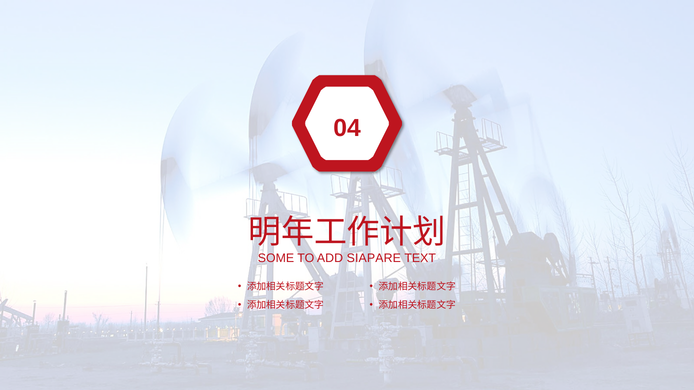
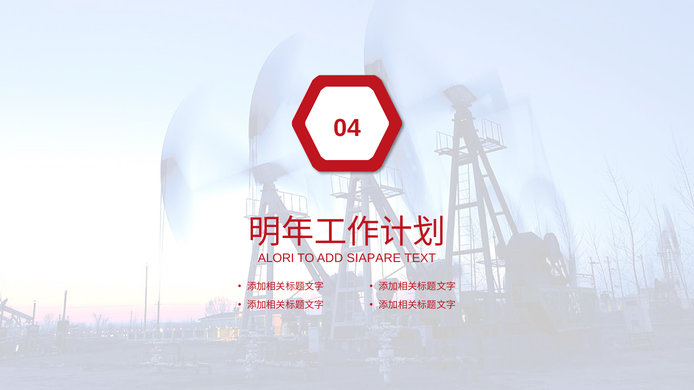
SOME: SOME -> ALORI
